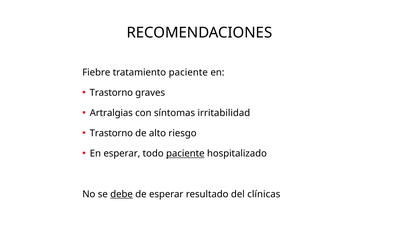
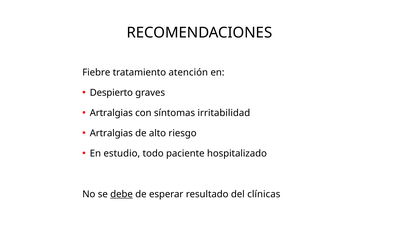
tratamiento paciente: paciente -> atención
Trastorno at (111, 93): Trastorno -> Despierto
Trastorno at (111, 133): Trastorno -> Artralgias
En esperar: esperar -> estudio
paciente at (185, 153) underline: present -> none
